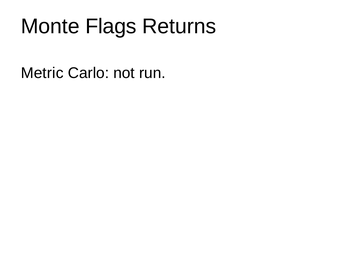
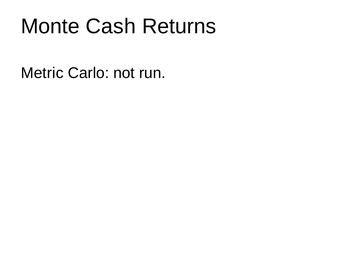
Flags: Flags -> Cash
